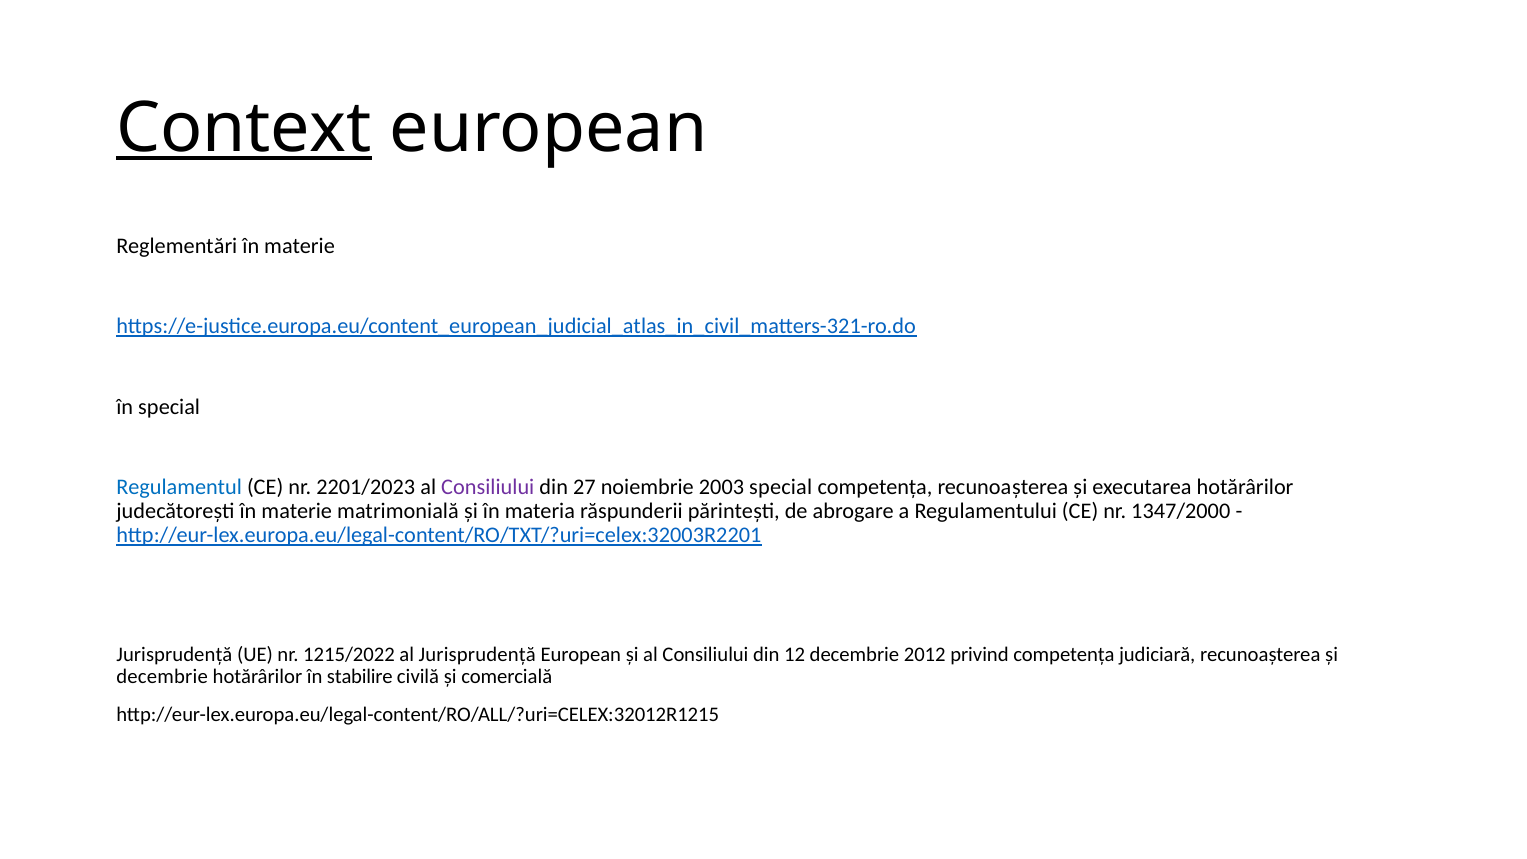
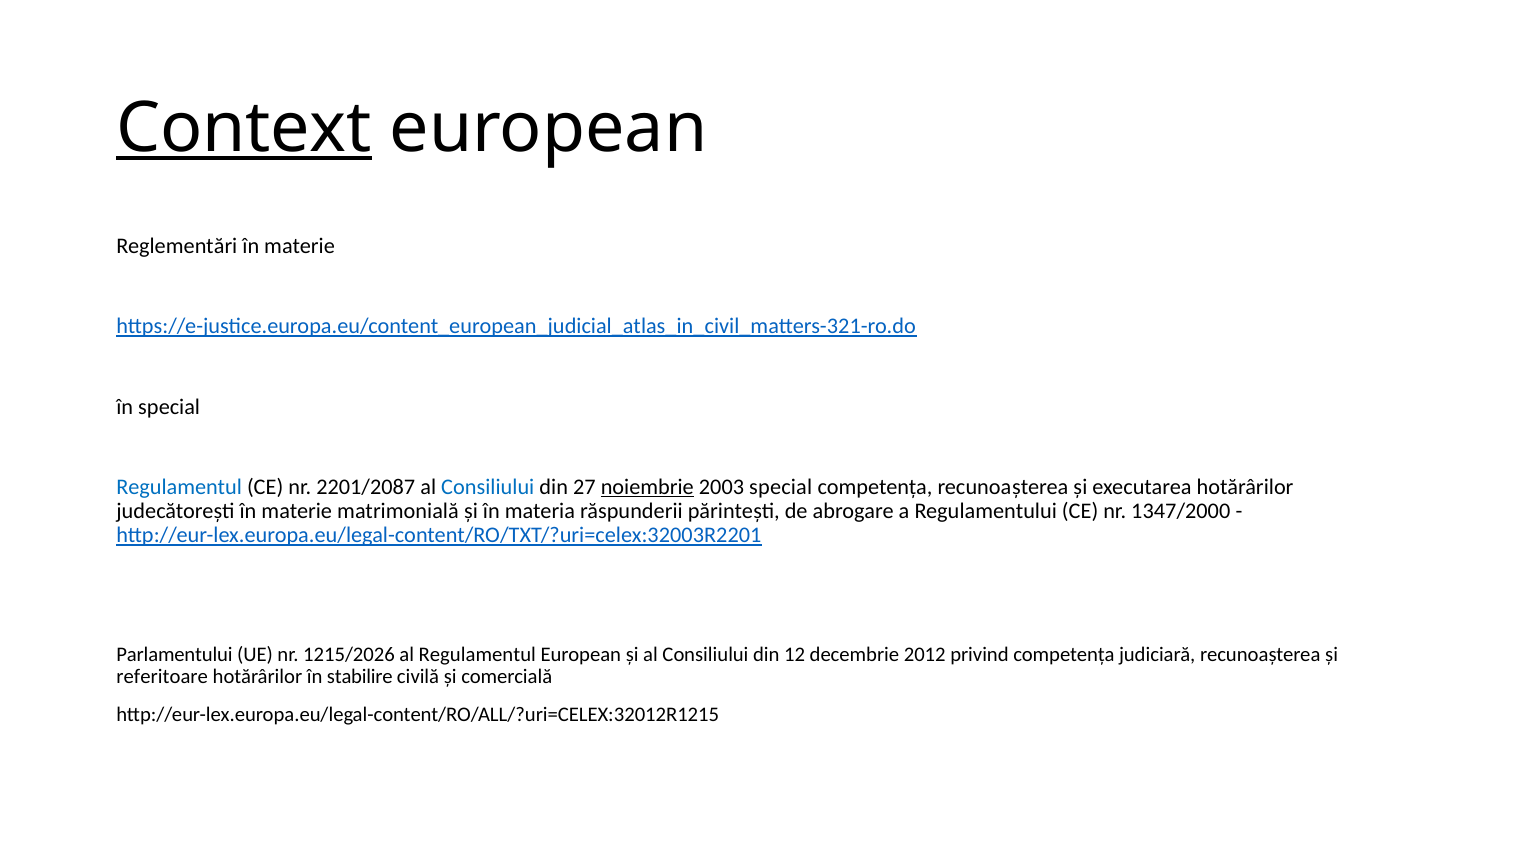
2201/2023: 2201/2023 -> 2201/2087
Consiliului at (488, 487) colour: purple -> blue
noiembrie underline: none -> present
Jurisprudență at (174, 654): Jurisprudență -> Parlamentului
1215/2022: 1215/2022 -> 1215/2026
al Jurisprudență: Jurisprudență -> Regulamentul
decembrie at (162, 676): decembrie -> referitoare
